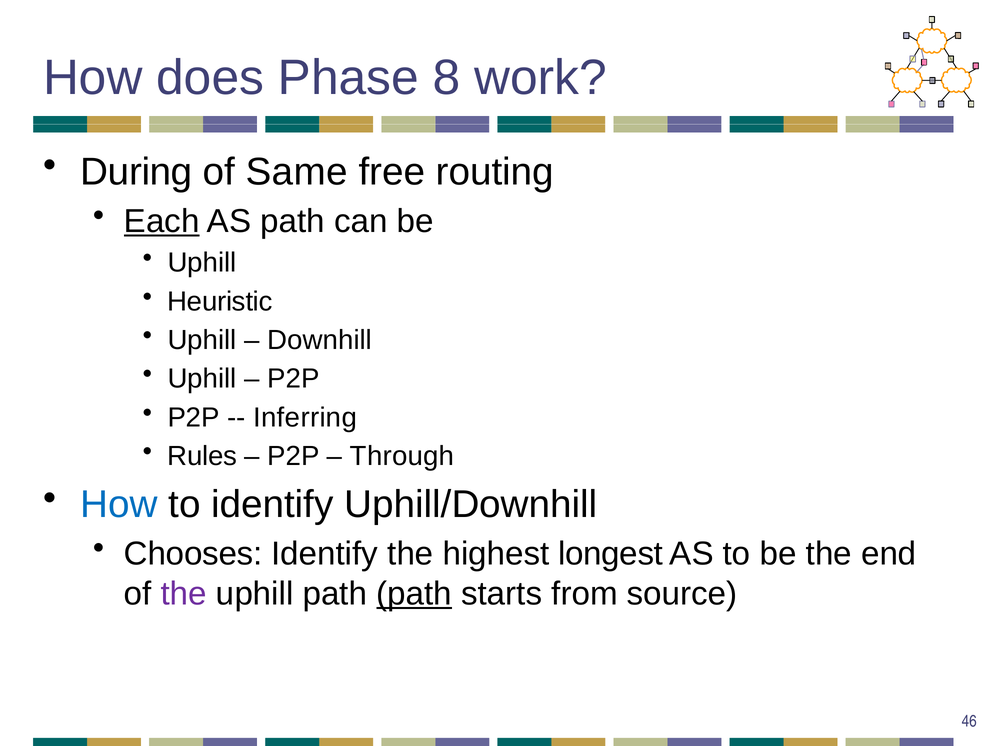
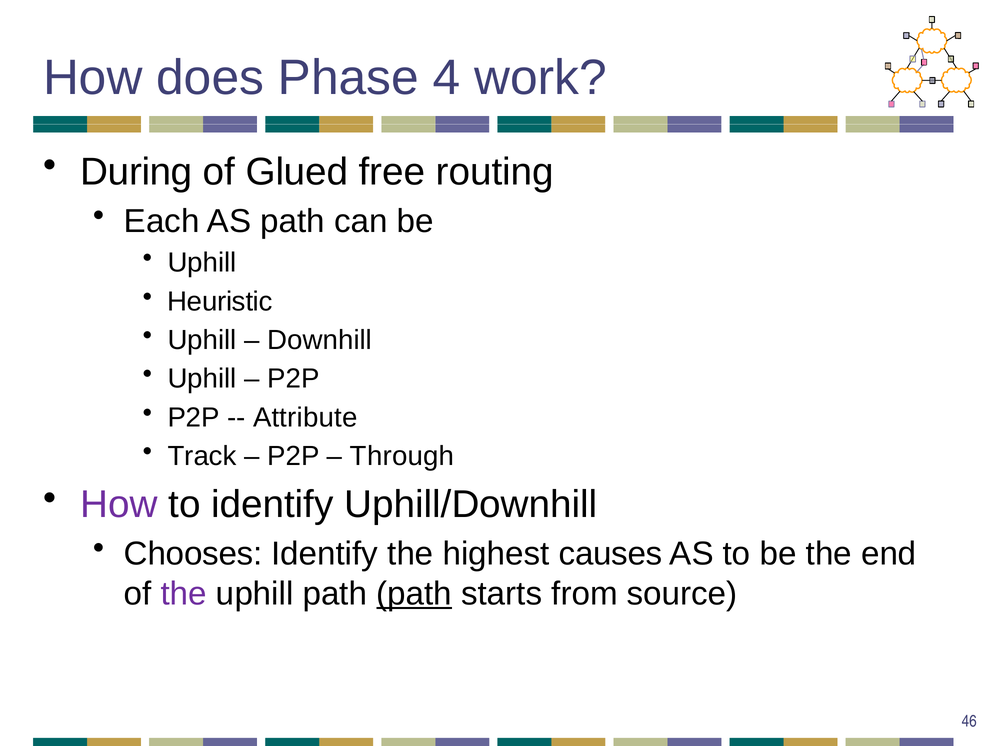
8: 8 -> 4
Same: Same -> Glued
Each underline: present -> none
Inferring: Inferring -> Attribute
Rules: Rules -> Track
How at (119, 505) colour: blue -> purple
longest: longest -> causes
